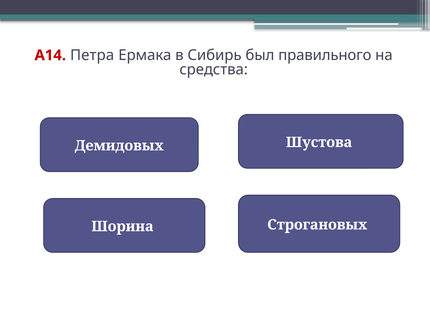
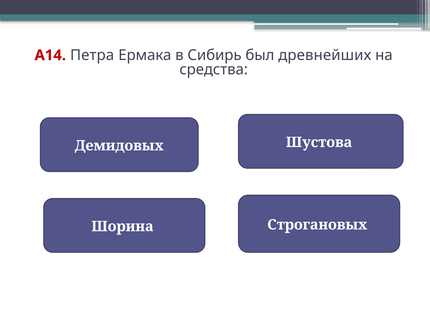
правильного: правильного -> древнейших
